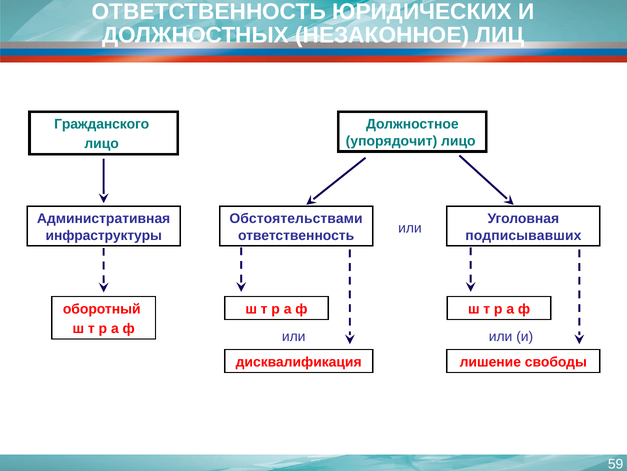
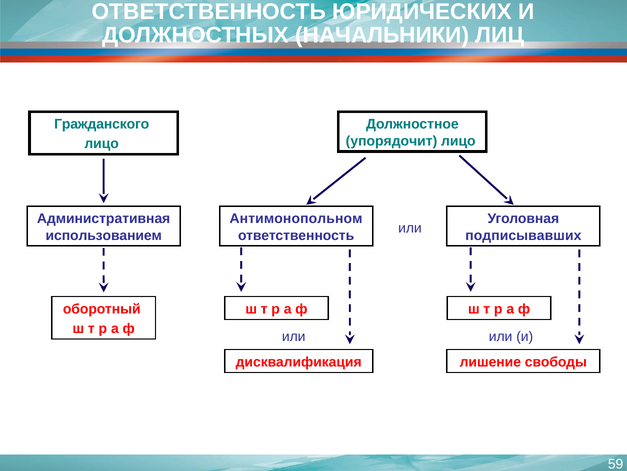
НЕЗАКОННОЕ: НЕЗАКОННОЕ -> НАЧАЛЬНИКИ
Обстоятельствами: Обстоятельствами -> Антимонопольном
инфраструктуры: инфраструктуры -> использованием
